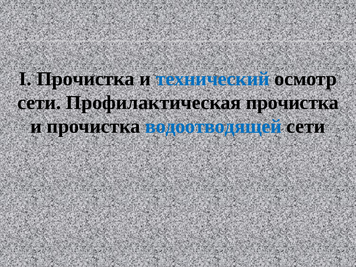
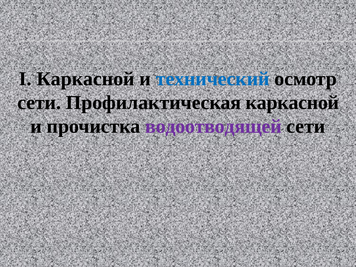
I Прочистка: Прочистка -> Каркасной
Профилактическая прочистка: прочистка -> каркасной
водоотводящей colour: blue -> purple
